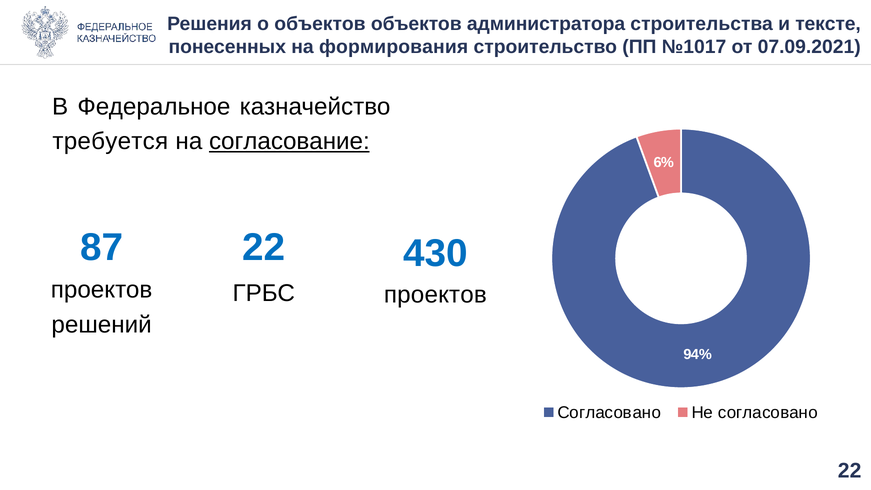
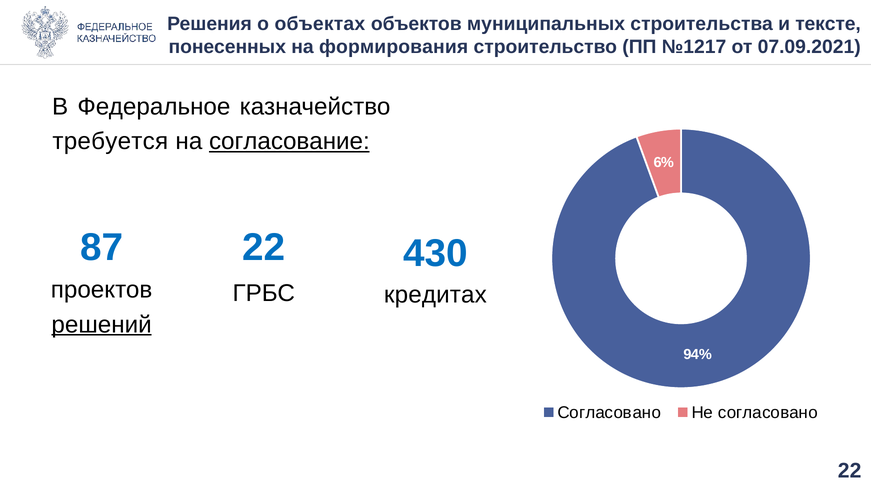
о объектов: объектов -> объектах
администратора: администратора -> муниципальных
№1017: №1017 -> №1217
проектов at (435, 294): проектов -> кредитах
решений underline: none -> present
